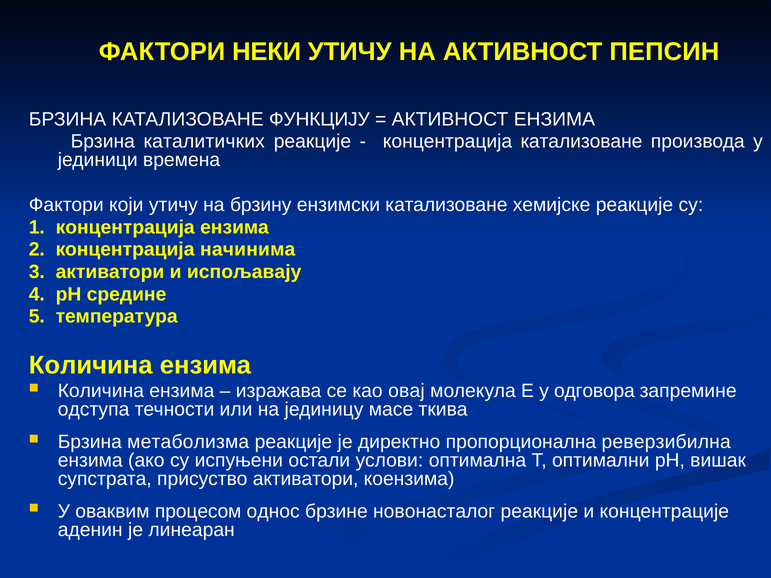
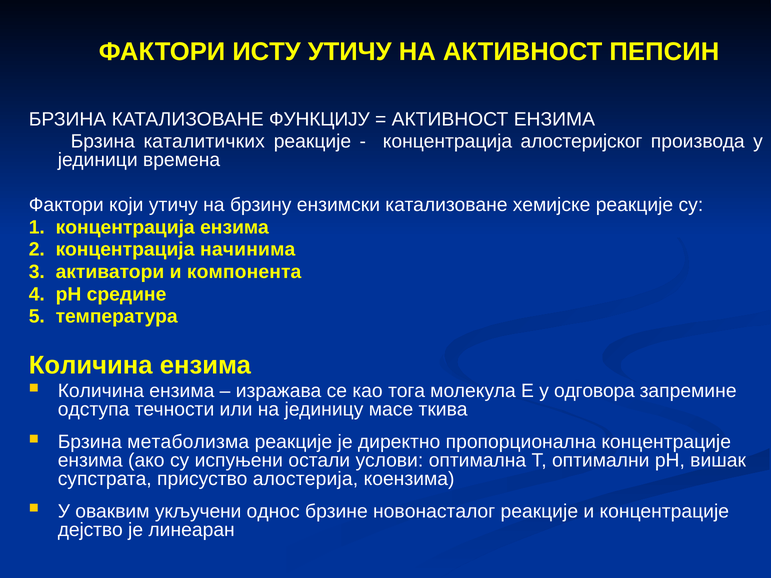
НЕКИ: НЕКИ -> ИСТУ
концентрација катализоване: катализоване -> алостеријског
испољавају: испољавају -> компонента
овај: овај -> тога
пропорционална реверзибилна: реверзибилна -> концентрације
присуство активатори: активатори -> алостерија
процесом: процесом -> укључени
аденин: аденин -> дејство
